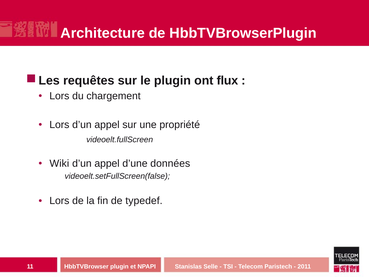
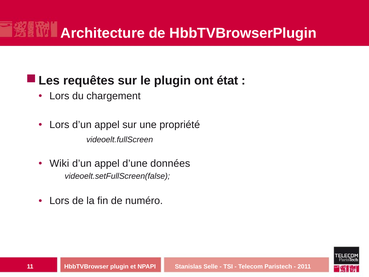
flux: flux -> état
typedef: typedef -> numéro
